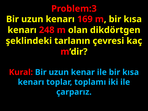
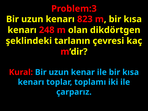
169: 169 -> 823
